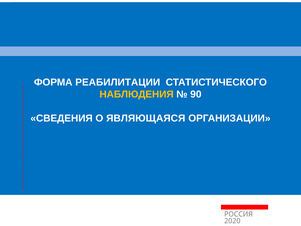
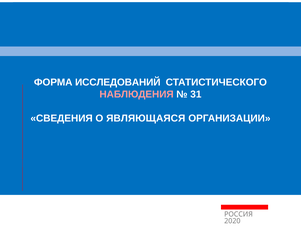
РЕАБИЛИТАЦИИ: РЕАБИЛИТАЦИИ -> ИССЛЕДОВАНИЙ
НАБЛЮДЕНИЯ colour: yellow -> pink
90: 90 -> 31
